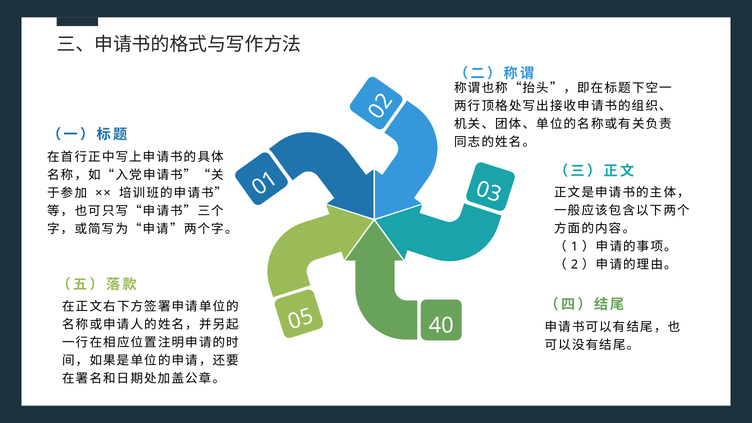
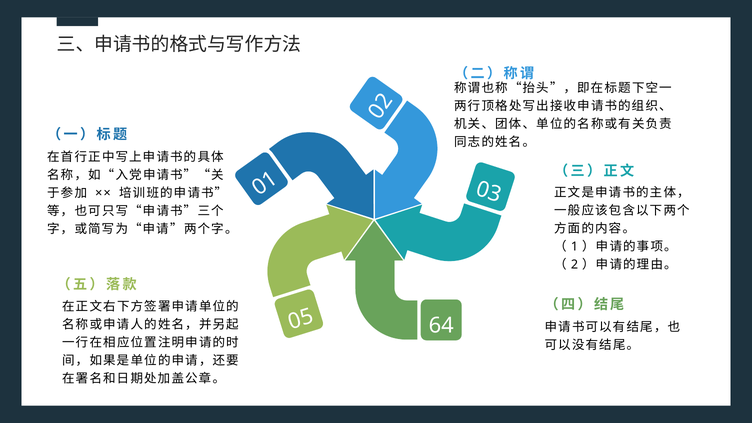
40: 40 -> 64
